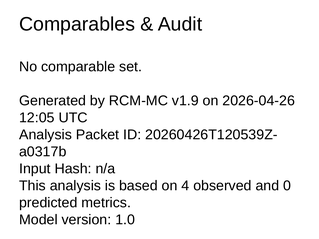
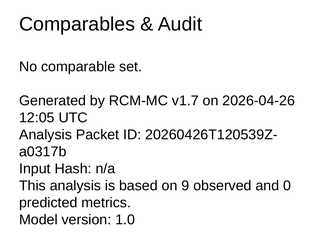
v1.9: v1.9 -> v1.7
4: 4 -> 9
